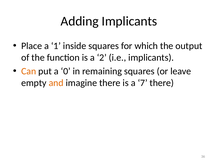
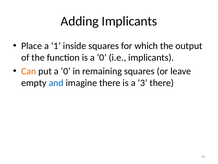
is a 2: 2 -> 0
and colour: orange -> blue
7: 7 -> 3
